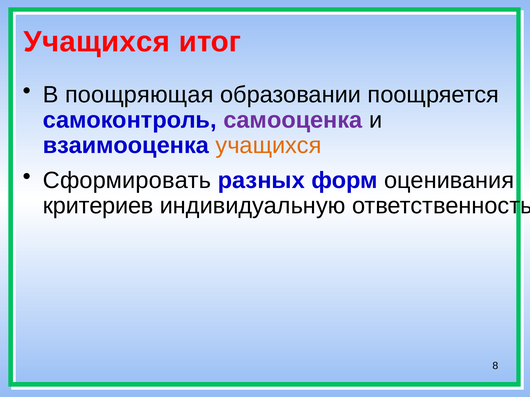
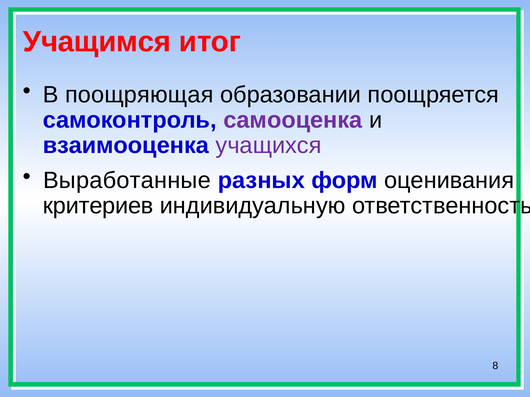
Учащихся at (97, 42): Учащихся -> Учащимся
учащихся at (269, 146) colour: orange -> purple
Сформировать: Сформировать -> Выработанные
